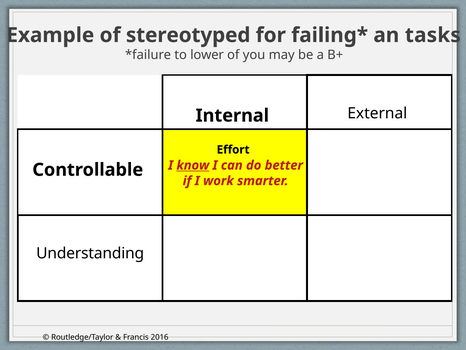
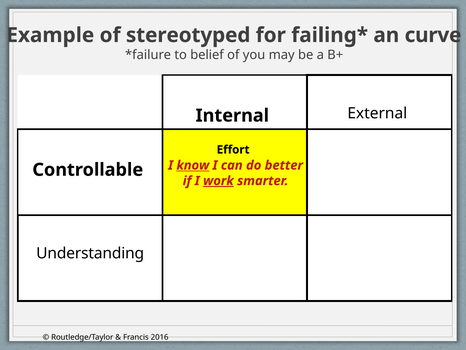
tasks: tasks -> curve
lower: lower -> belief
work underline: none -> present
